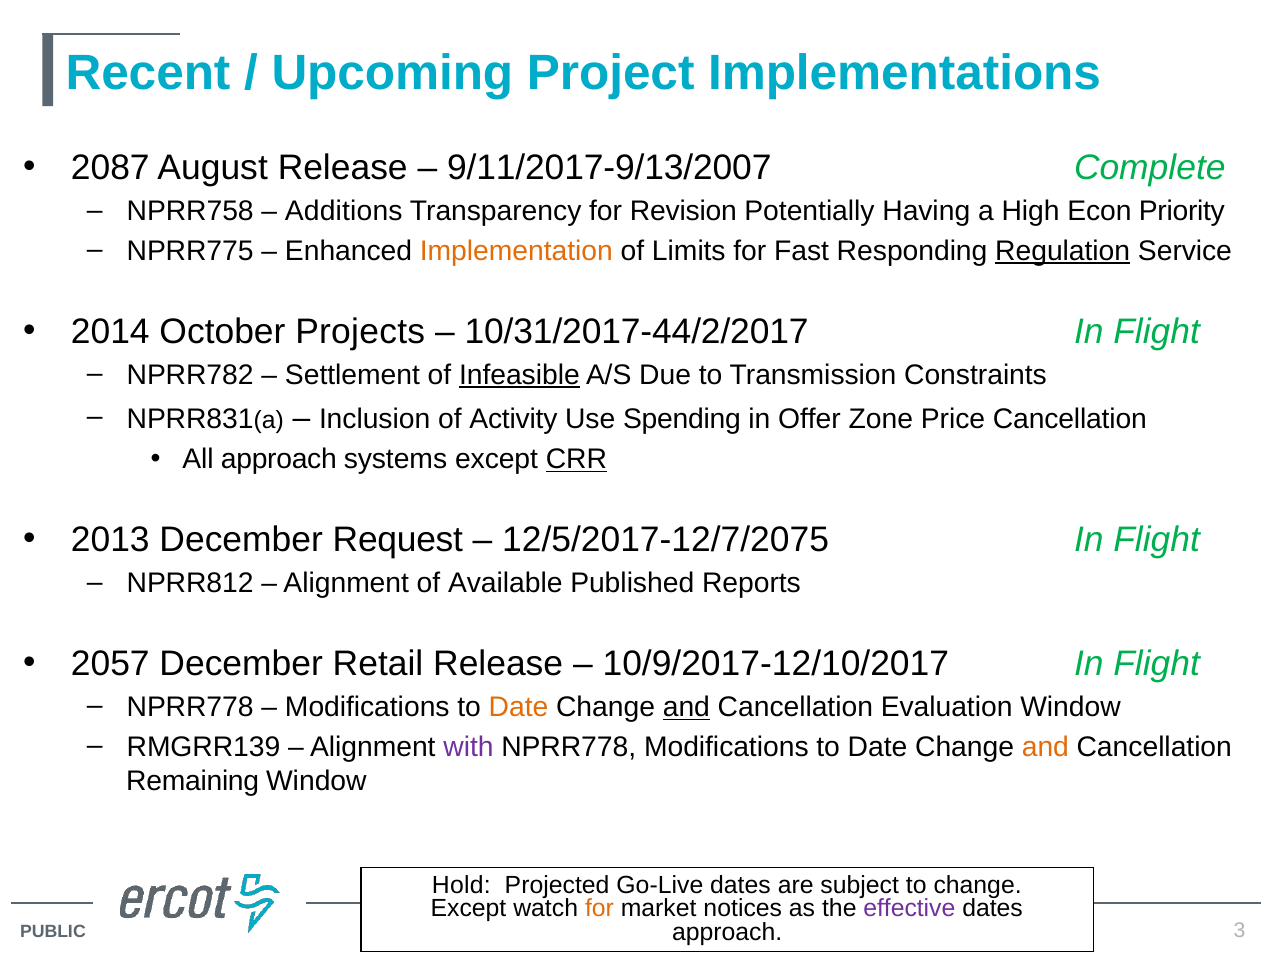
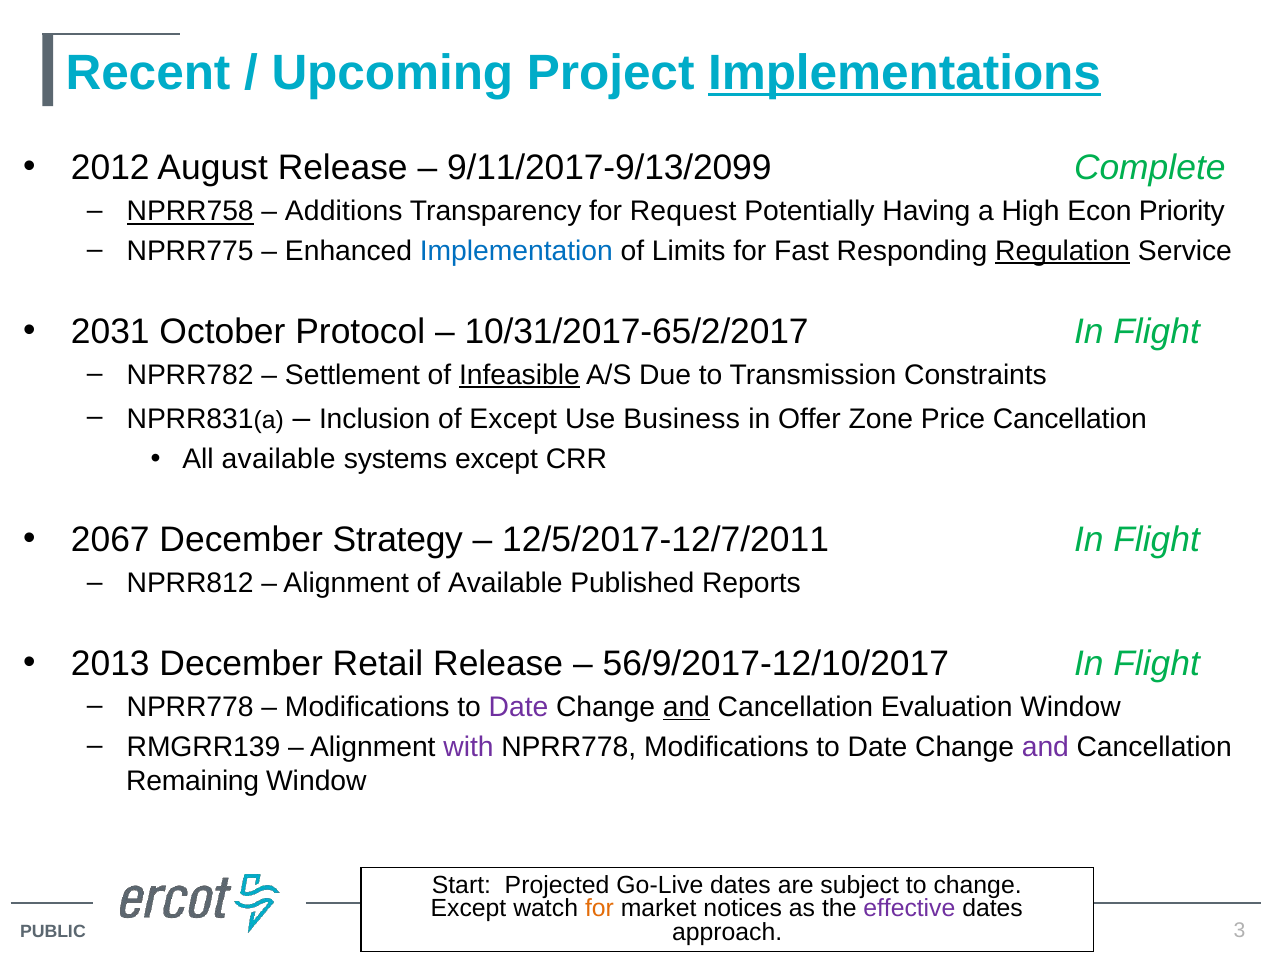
Implementations underline: none -> present
2087: 2087 -> 2012
9/11/2017-9/13/2007: 9/11/2017-9/13/2007 -> 9/11/2017-9/13/2099
NPRR758 underline: none -> present
Revision: Revision -> Request
Implementation colour: orange -> blue
2014: 2014 -> 2031
Projects: Projects -> Protocol
10/31/2017-44/2/2017: 10/31/2017-44/2/2017 -> 10/31/2017-65/2/2017
of Activity: Activity -> Except
Spending: Spending -> Business
All approach: approach -> available
CRR underline: present -> none
2013: 2013 -> 2067
Request: Request -> Strategy
12/5/2017-12/7/2075: 12/5/2017-12/7/2075 -> 12/5/2017-12/7/2011
2057: 2057 -> 2013
10/9/2017-12/10/2017: 10/9/2017-12/10/2017 -> 56/9/2017-12/10/2017
Date at (518, 707) colour: orange -> purple
and at (1045, 747) colour: orange -> purple
Hold: Hold -> Start
